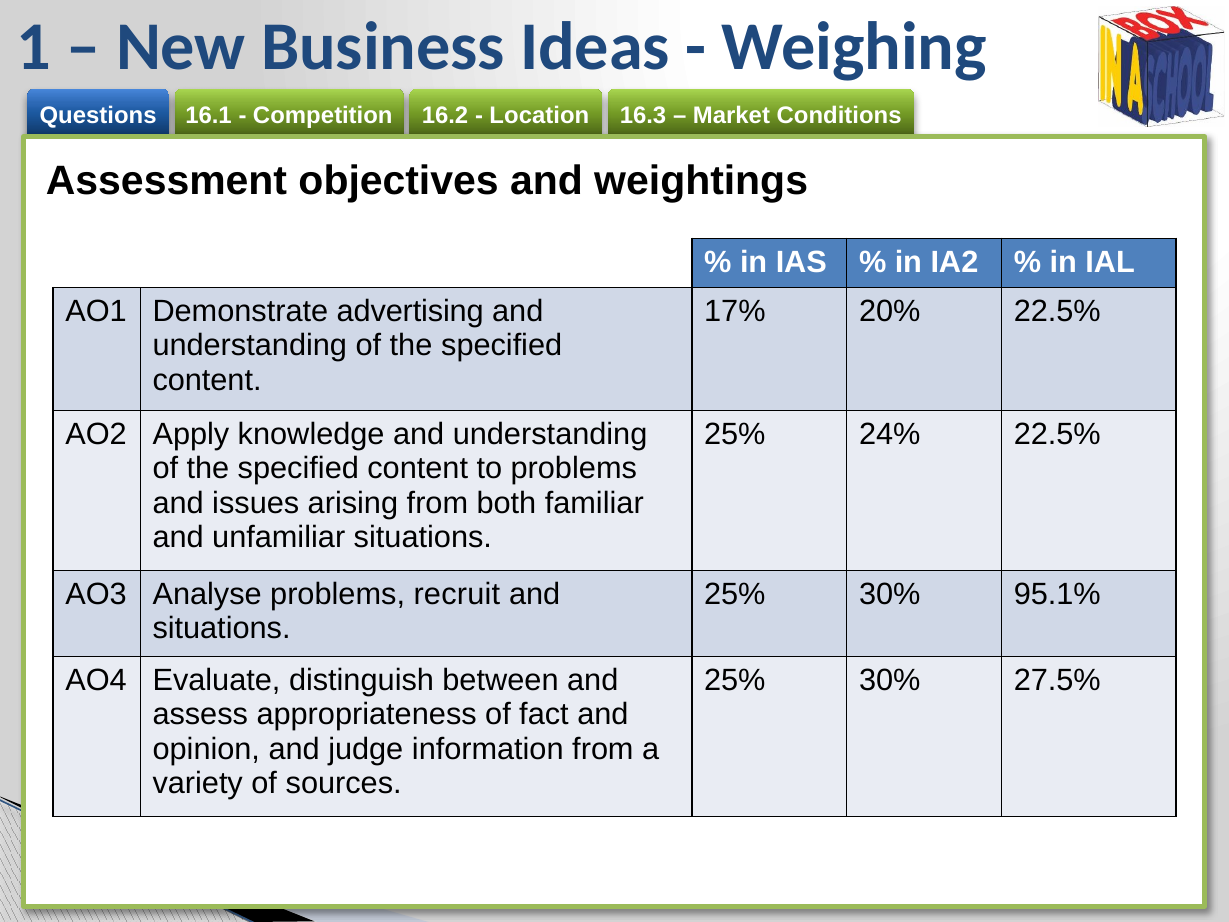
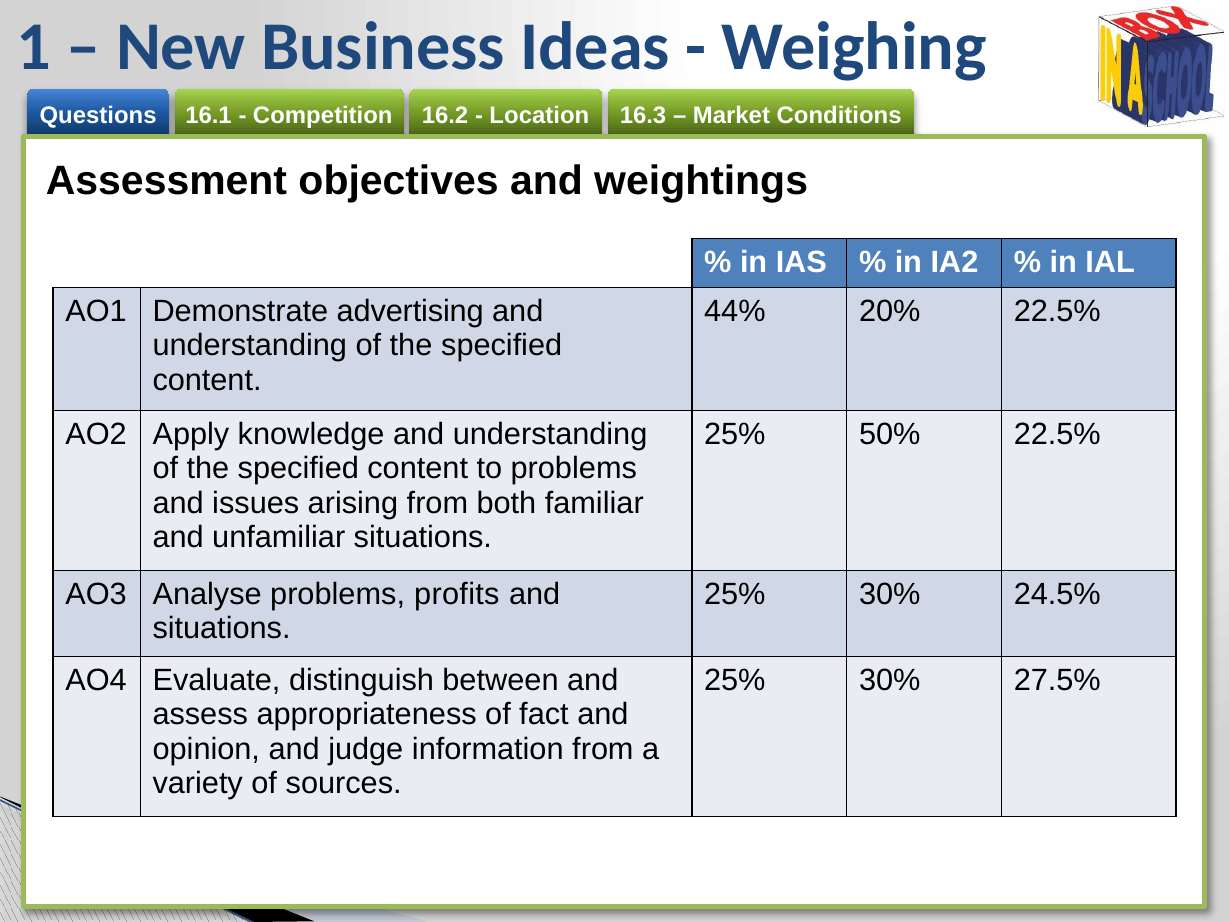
17%: 17% -> 44%
24%: 24% -> 50%
recruit: recruit -> profits
95.1%: 95.1% -> 24.5%
